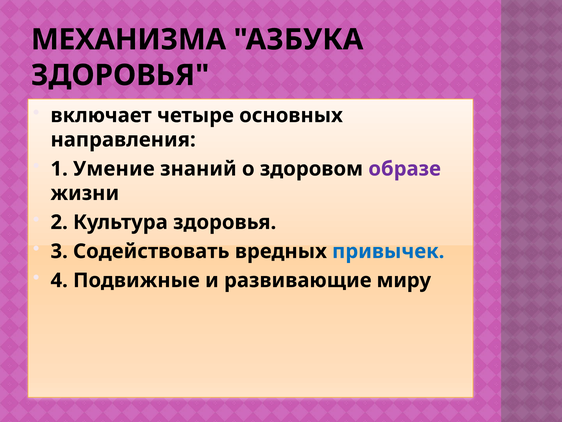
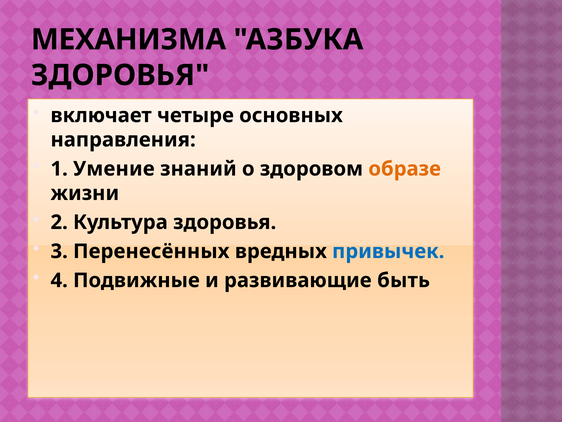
образе colour: purple -> orange
Содействовать: Содействовать -> Перенесённых
миру: миру -> быть
